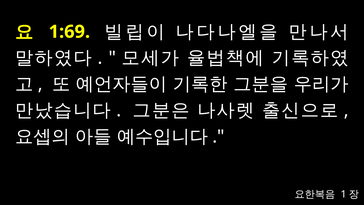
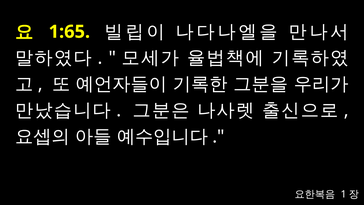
1:69: 1:69 -> 1:65
